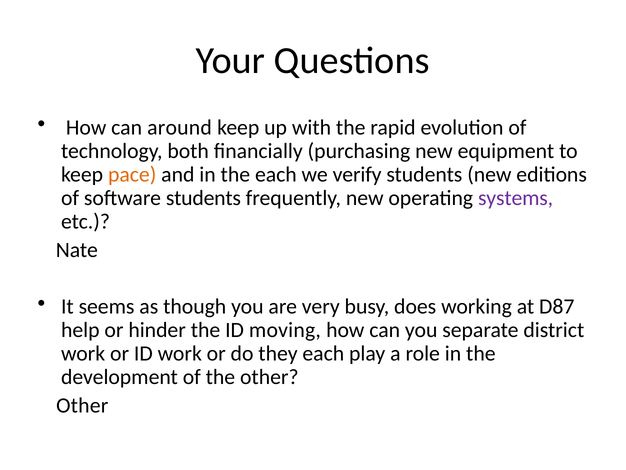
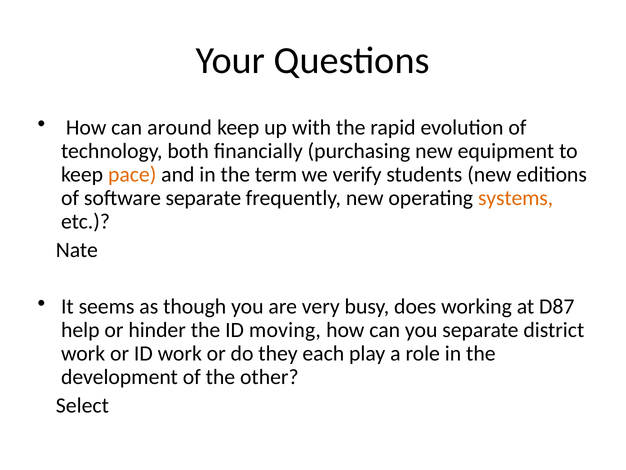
the each: each -> term
software students: students -> separate
systems colour: purple -> orange
Other at (82, 405): Other -> Select
